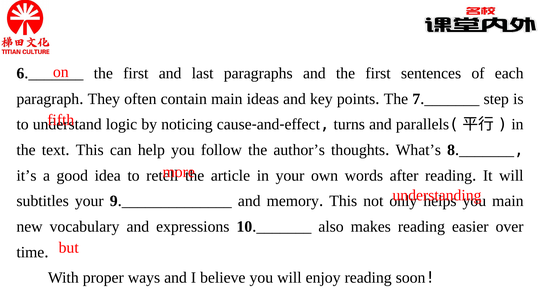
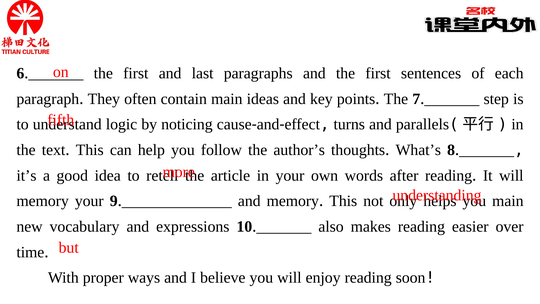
subtitles at (43, 201): subtitles -> memory
